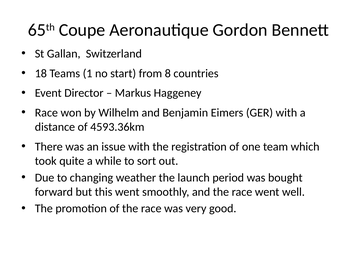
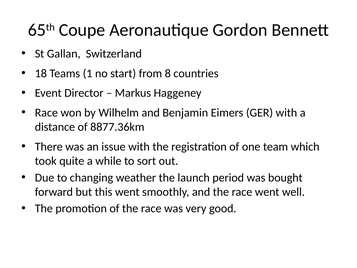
4593.36km: 4593.36km -> 8877.36km
